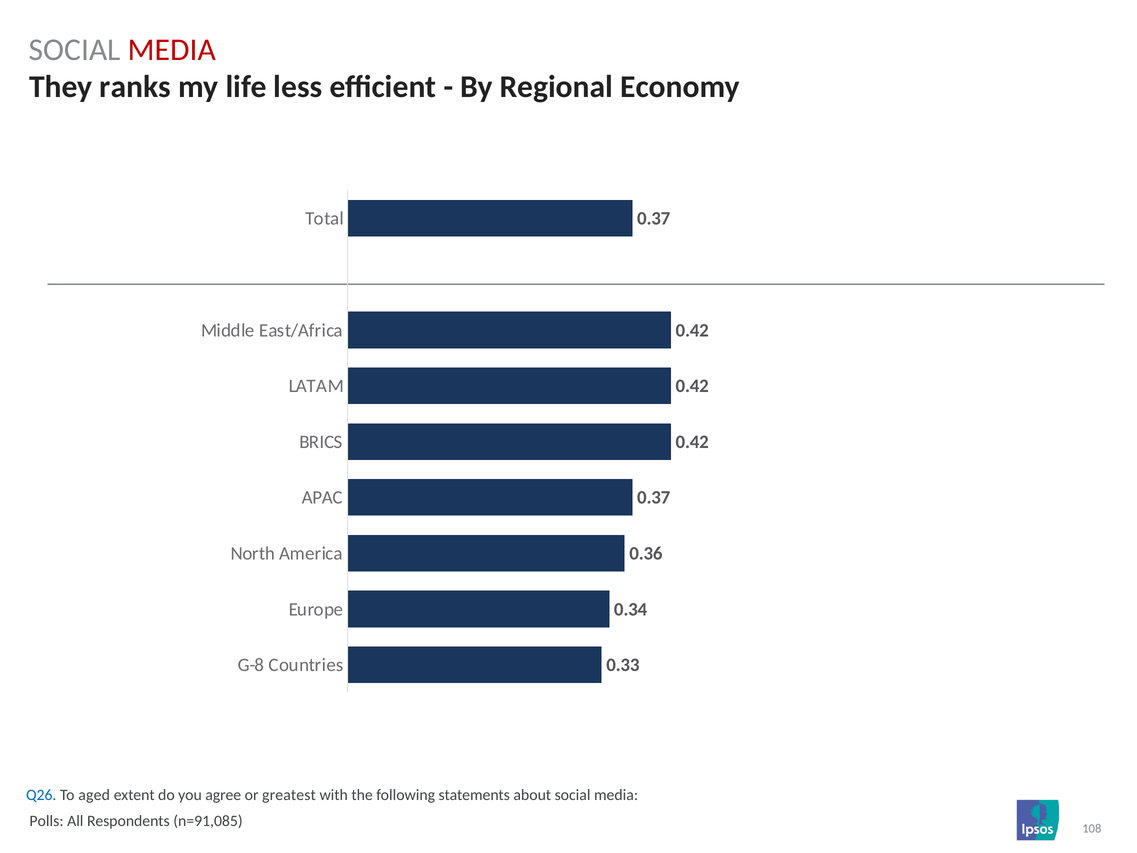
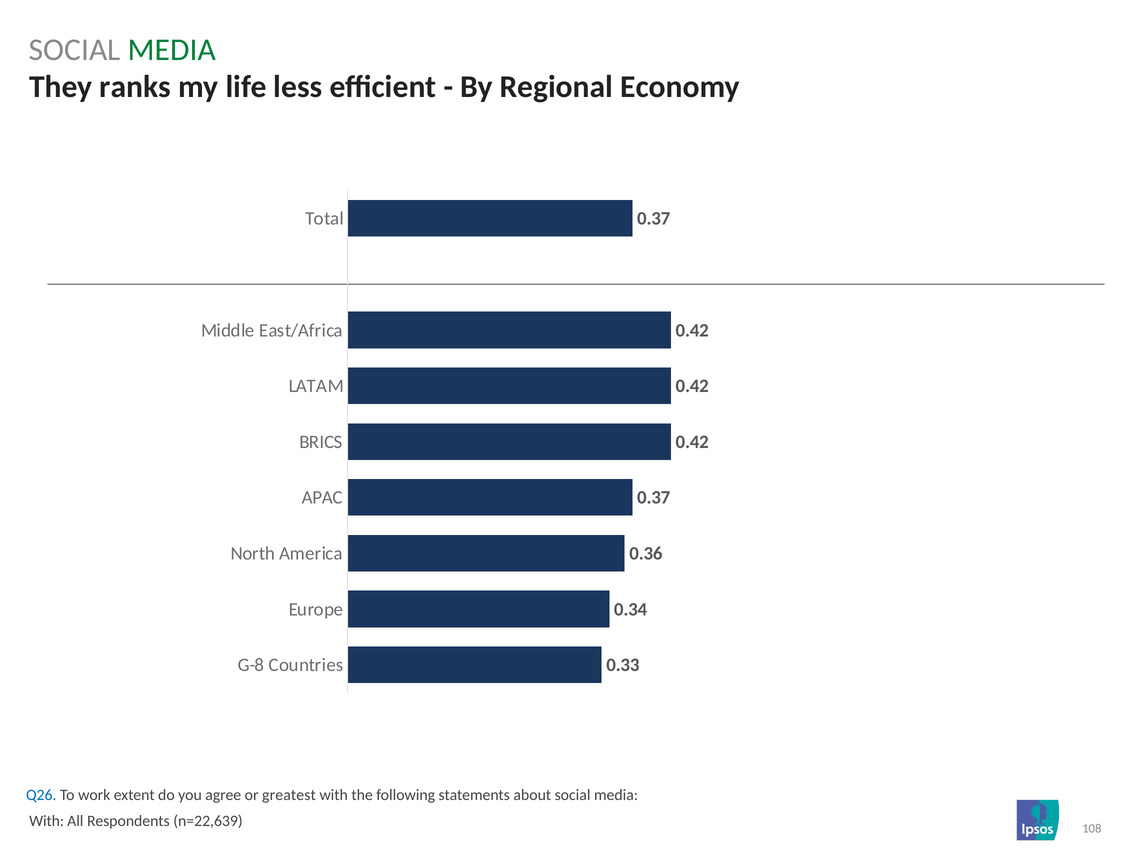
MEDIA at (172, 50) colour: red -> green
aged: aged -> work
Polls at (47, 821): Polls -> With
n=91,085: n=91,085 -> n=22,639
